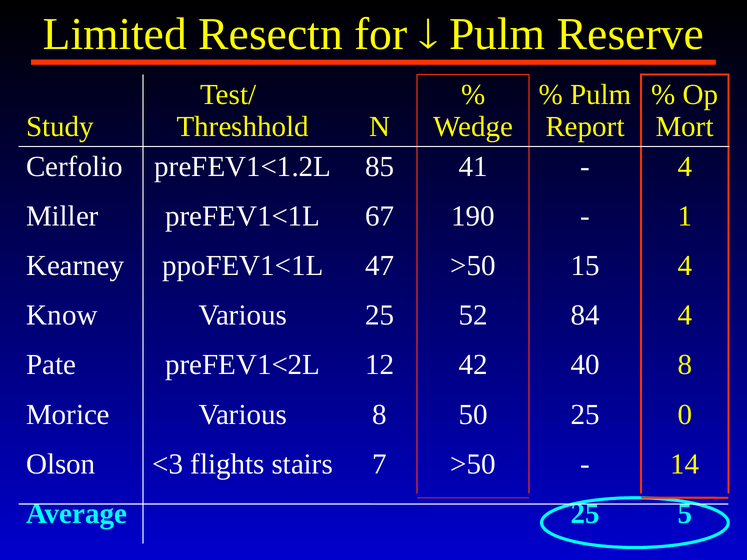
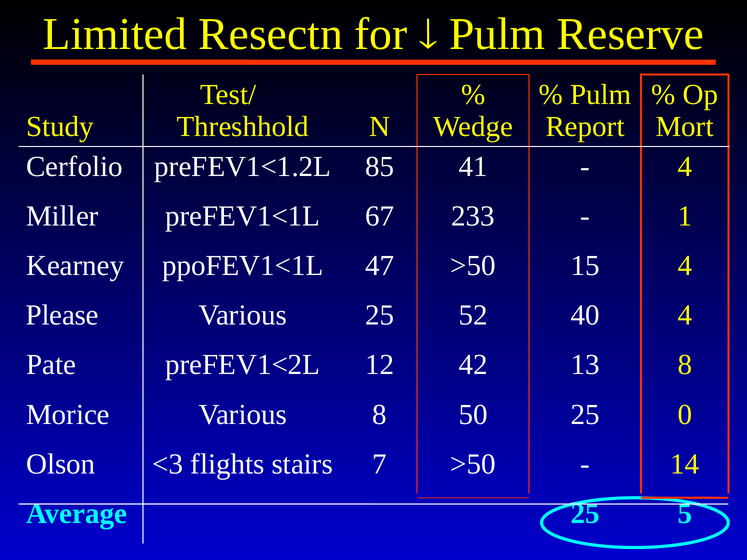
190: 190 -> 233
Know: Know -> Please
84: 84 -> 40
40: 40 -> 13
